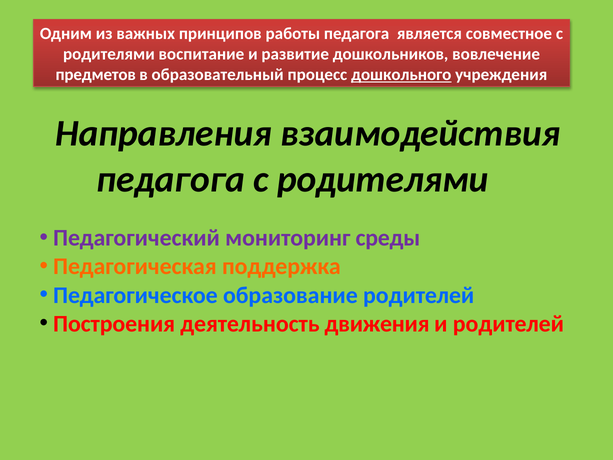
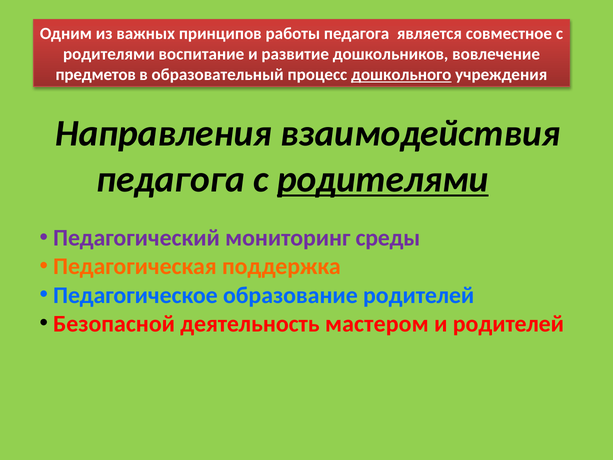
родителями at (383, 179) underline: none -> present
Построения: Построения -> Безопасной
движения: движения -> мастером
